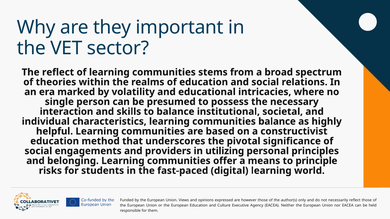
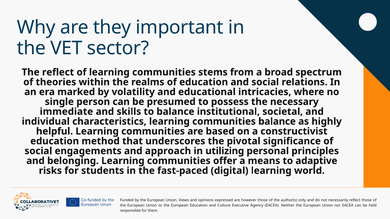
interaction: interaction -> immediate
providers: providers -> approach
principle: principle -> adaptive
